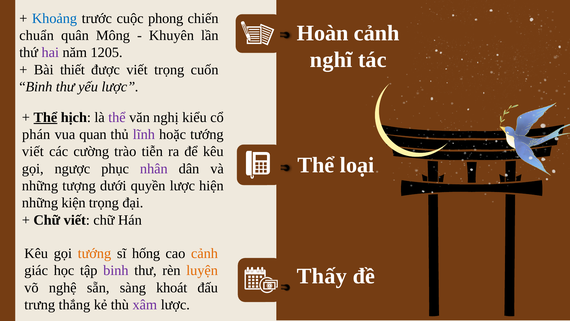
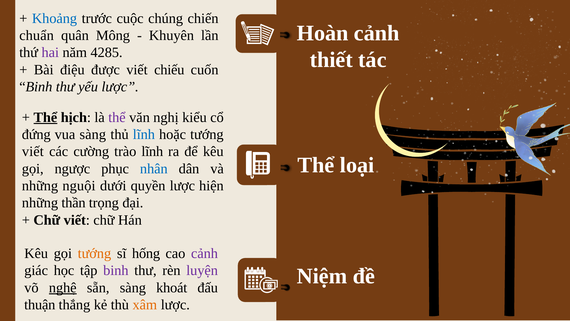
phong: phong -> chúng
1205: 1205 -> 4285
nghĩ: nghĩ -> thiết
thiết: thiết -> điệu
viết trọng: trọng -> chiếu
phán: phán -> đứng
vua quan: quan -> sàng
lĩnh at (144, 134) colour: purple -> blue
trào tiễn: tiễn -> lĩnh
nhân colour: purple -> blue
tượng: tượng -> nguội
kiện: kiện -> thần
cảnh at (204, 253) colour: orange -> purple
luyện colour: orange -> purple
Thấy: Thấy -> Niệm
nghệ underline: none -> present
trưng: trưng -> thuận
xâm colour: purple -> orange
